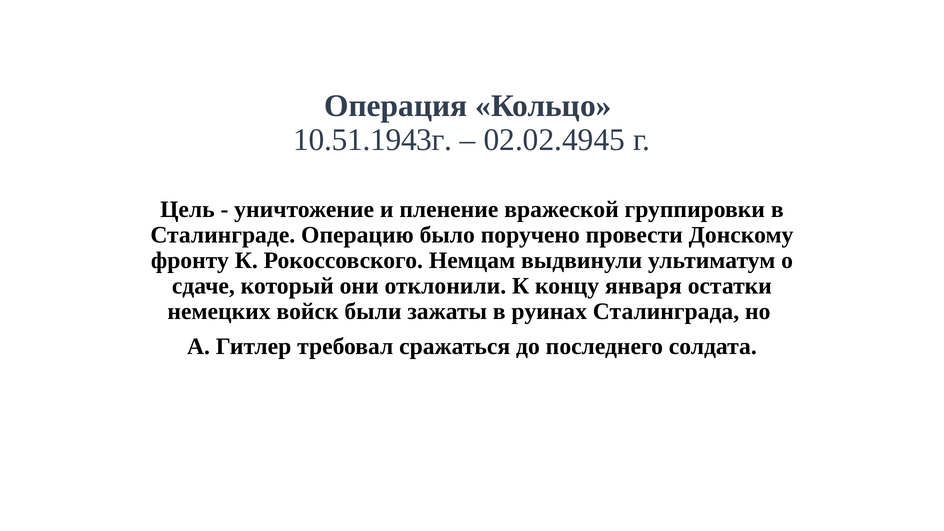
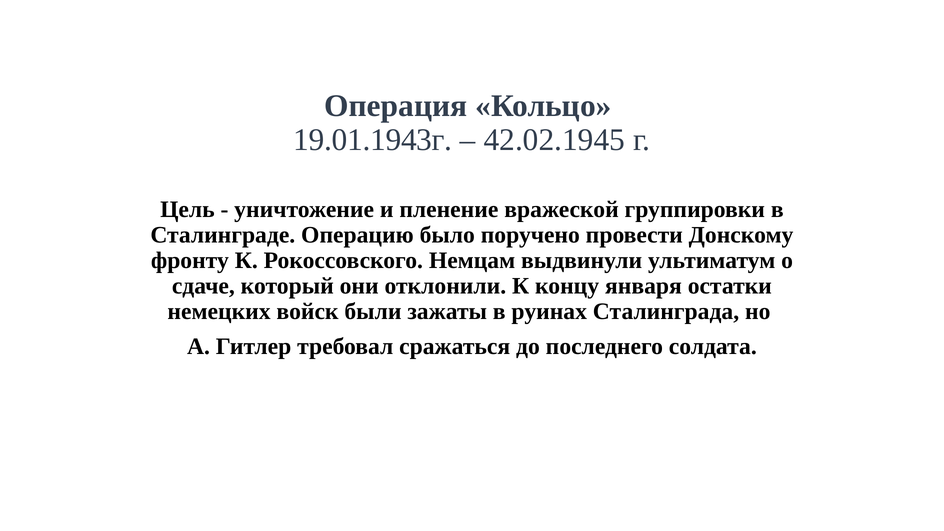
10.51.1943г: 10.51.1943г -> 19.01.1943г
02.02.4945: 02.02.4945 -> 42.02.1945
